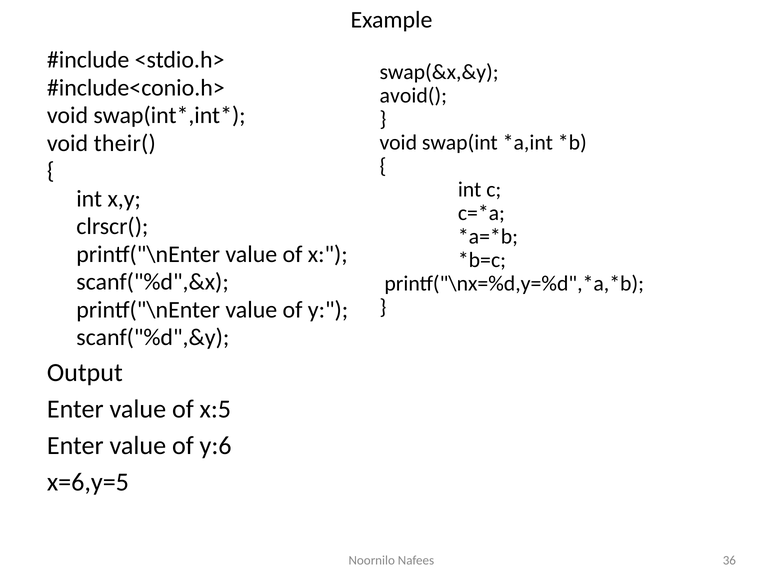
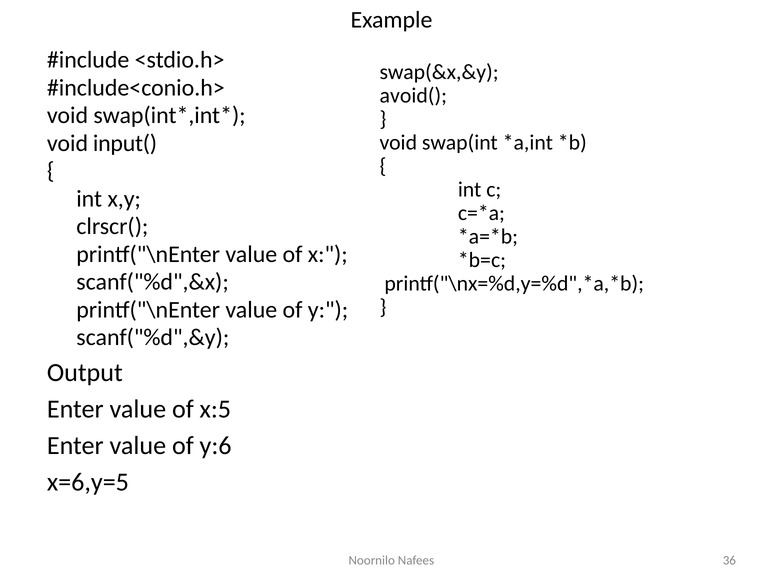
their(: their( -> input(
